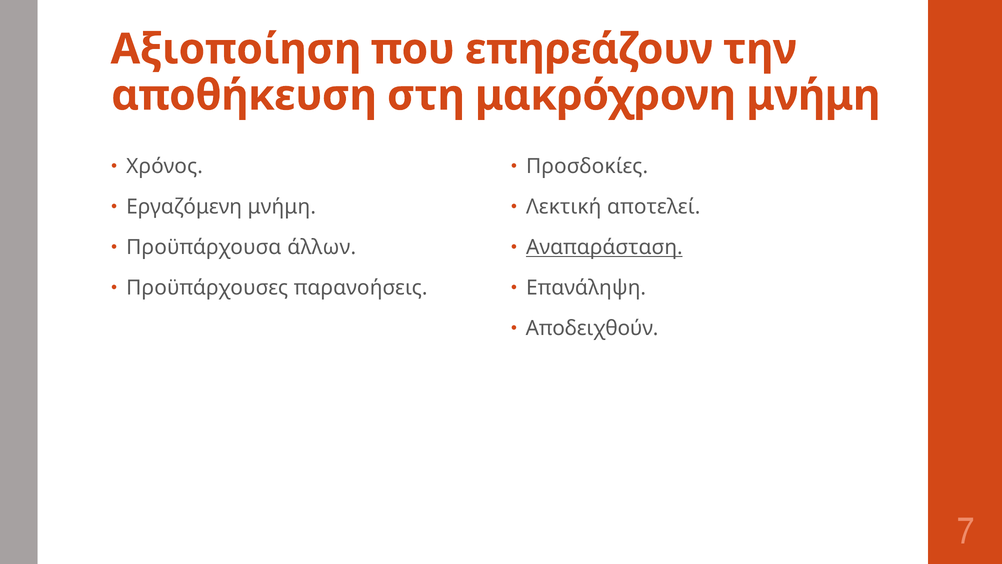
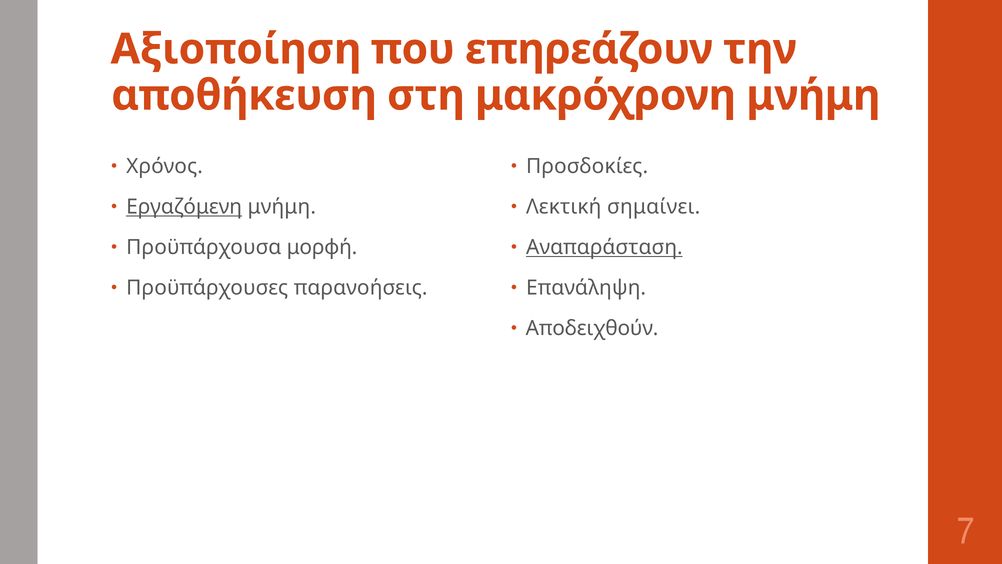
Εργαζόμενη underline: none -> present
αποτελεί: αποτελεί -> σημαίνει
άλλων: άλλων -> μορφή
